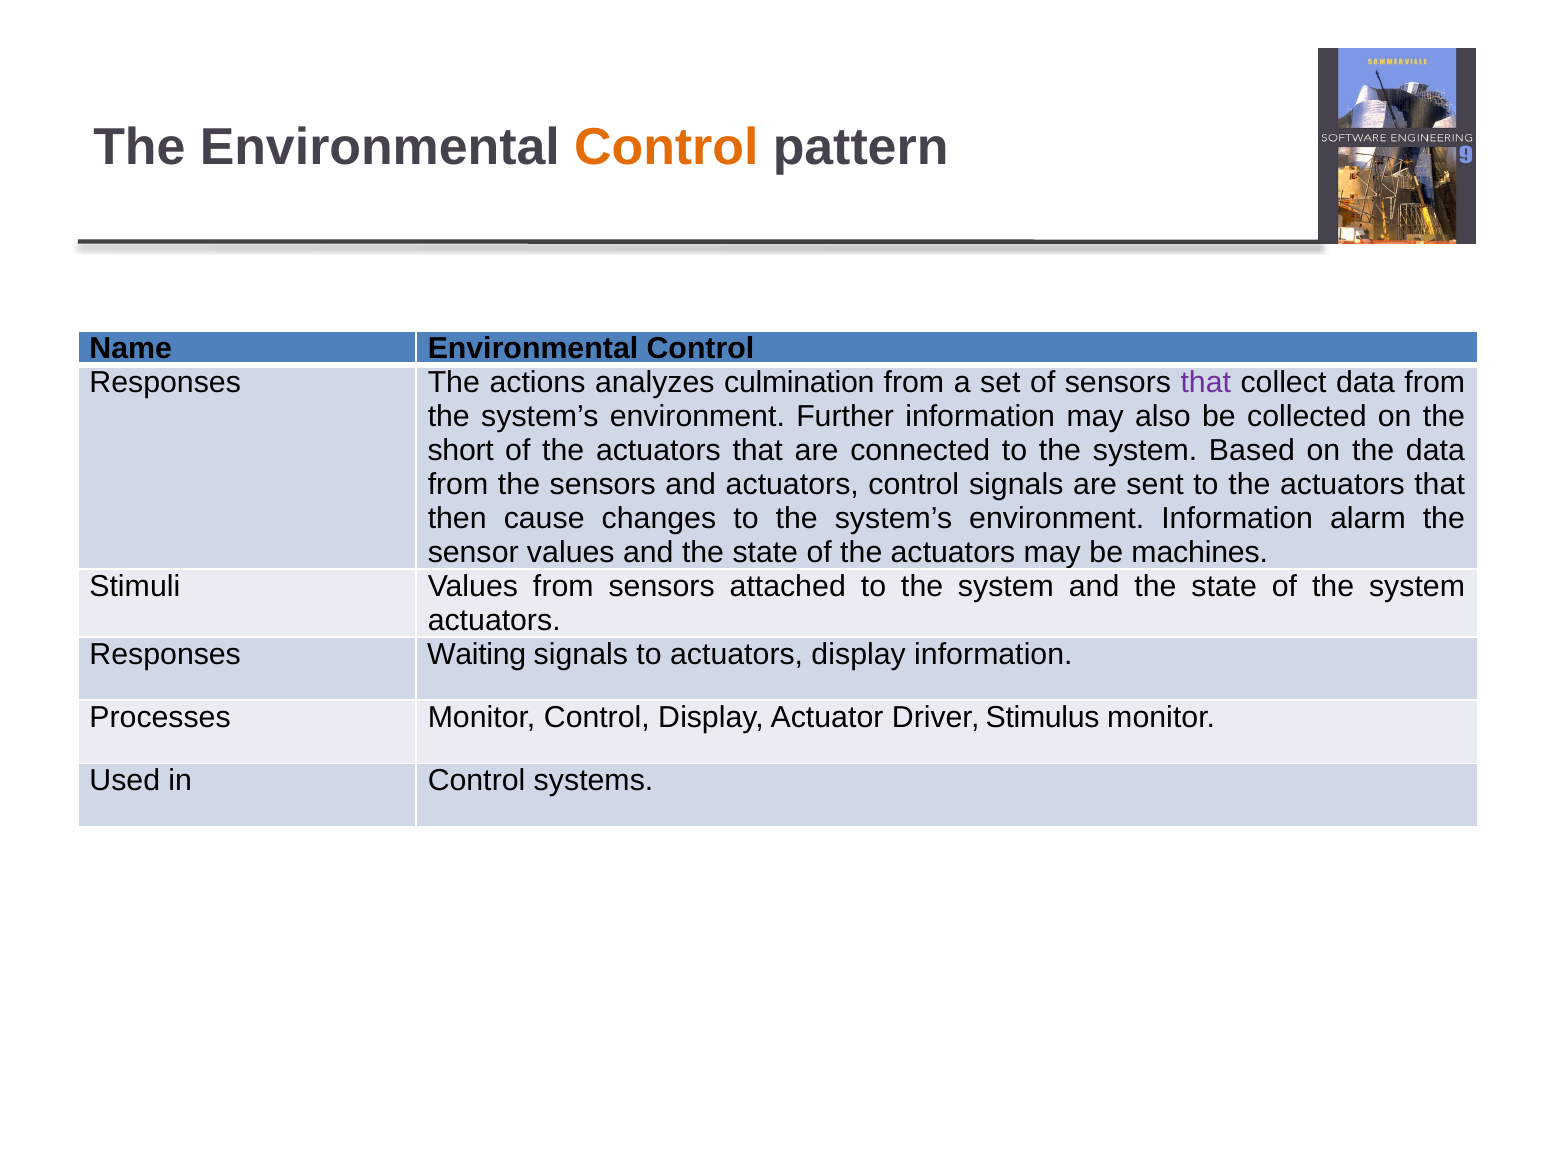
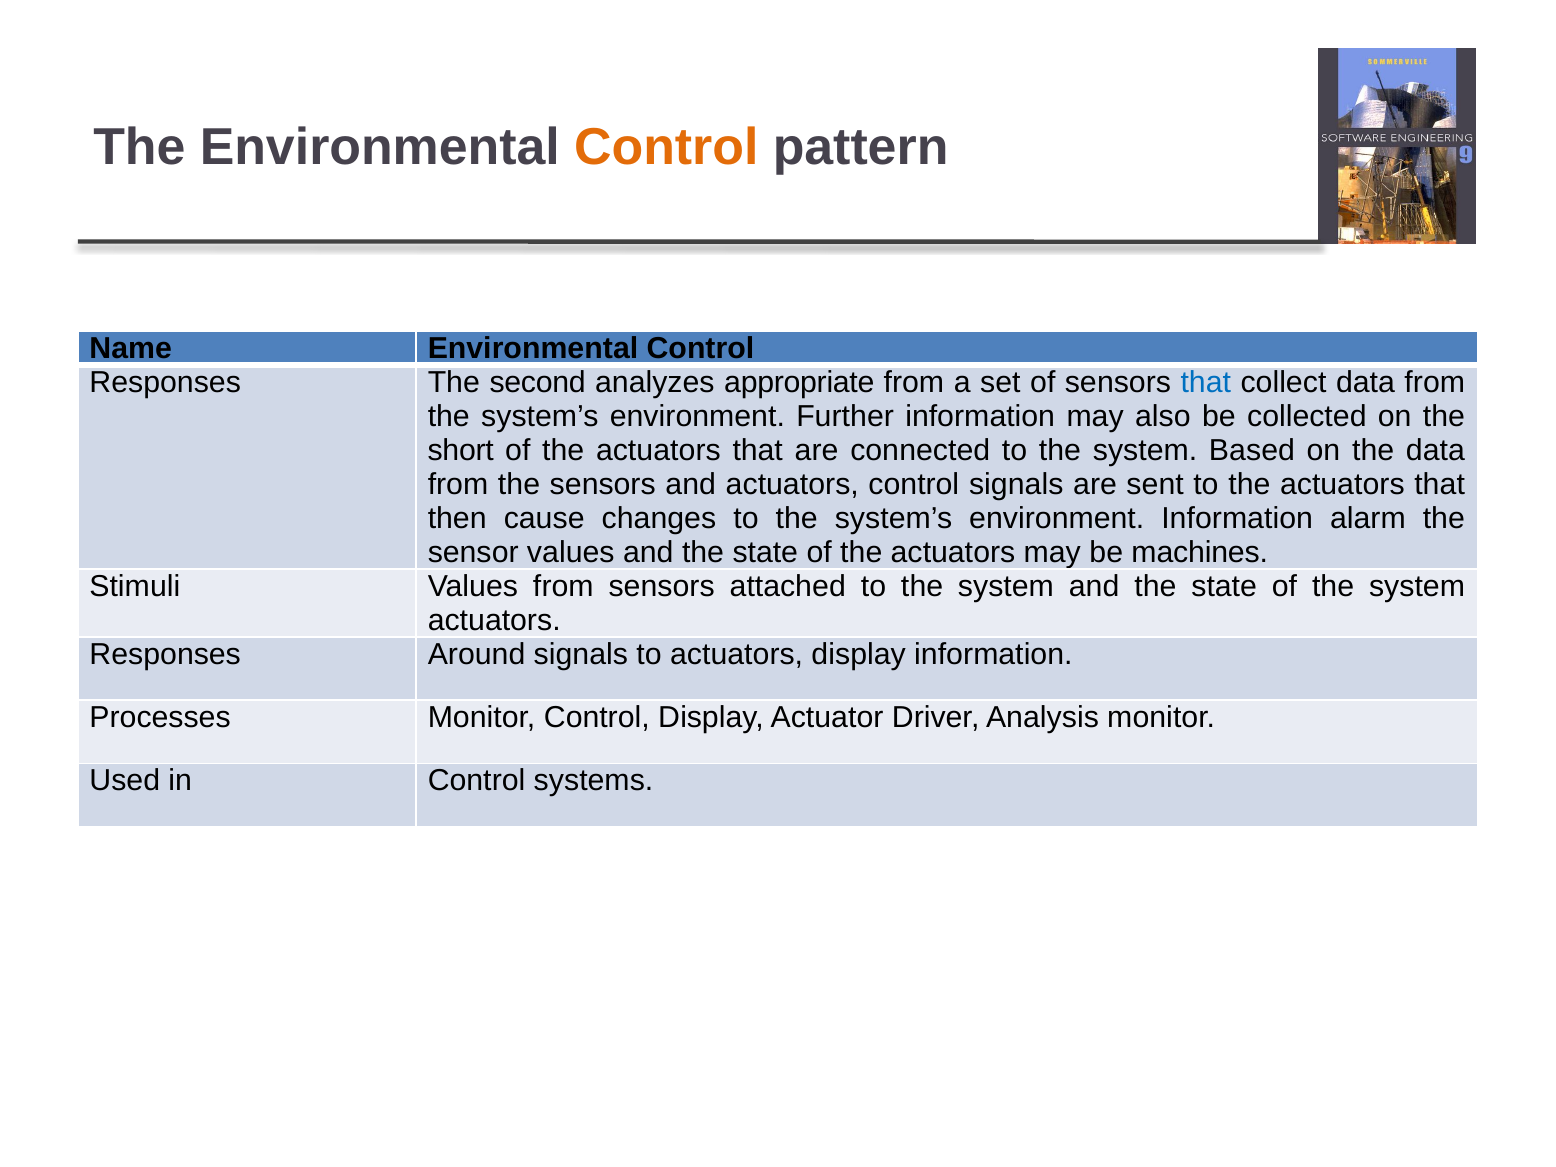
actions: actions -> second
culmination: culmination -> appropriate
that at (1206, 383) colour: purple -> blue
Waiting: Waiting -> Around
Stimulus: Stimulus -> Analysis
